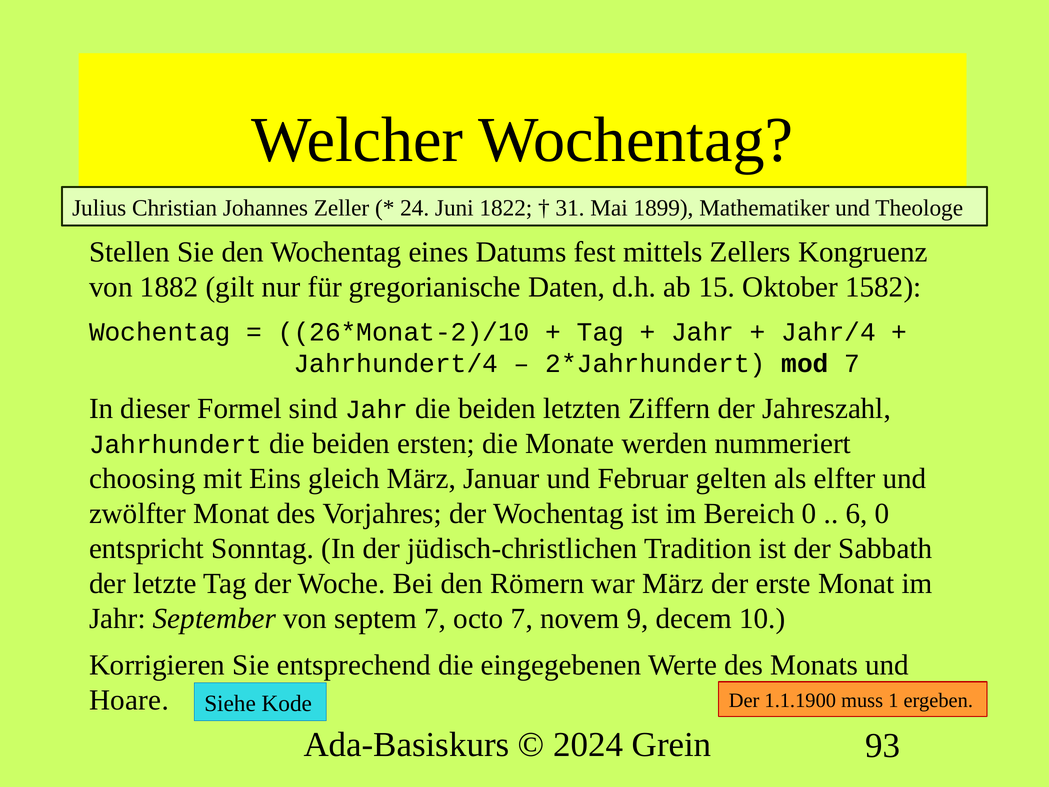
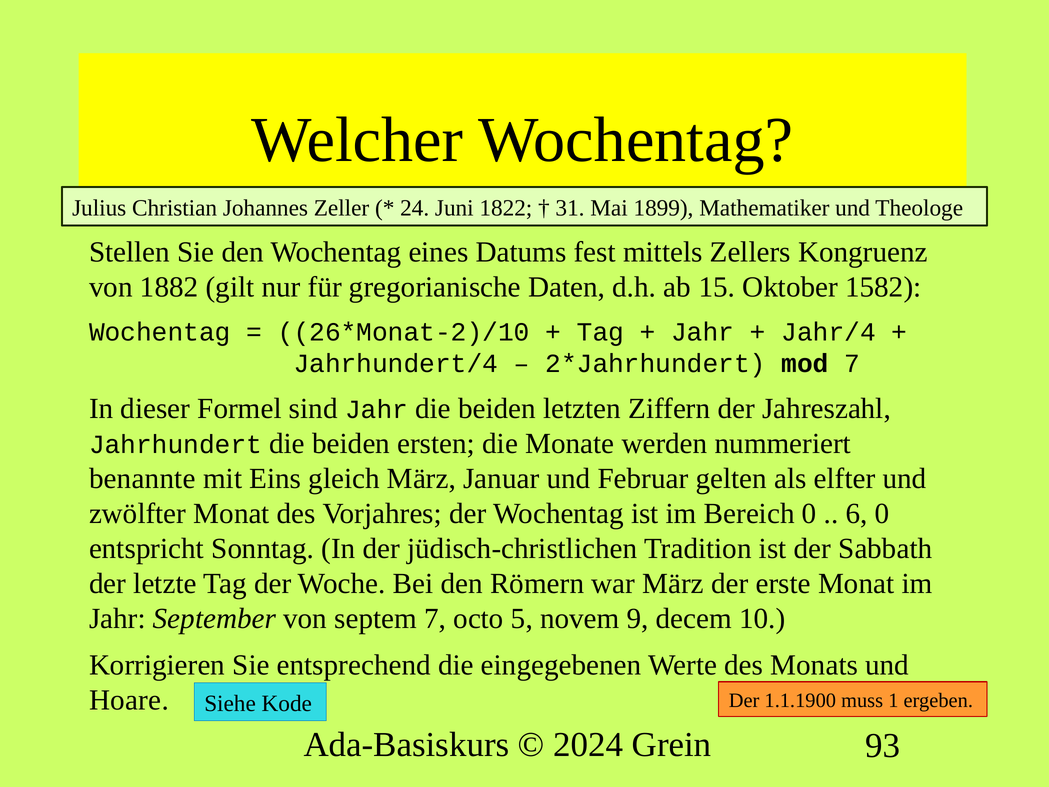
choosing: choosing -> benannte
octo 7: 7 -> 5
